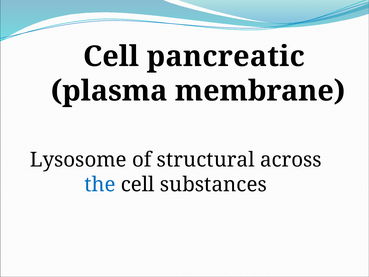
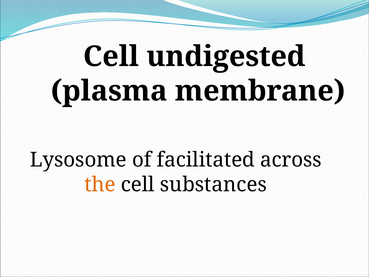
pancreatic: pancreatic -> undigested
structural: structural -> facilitated
the colour: blue -> orange
